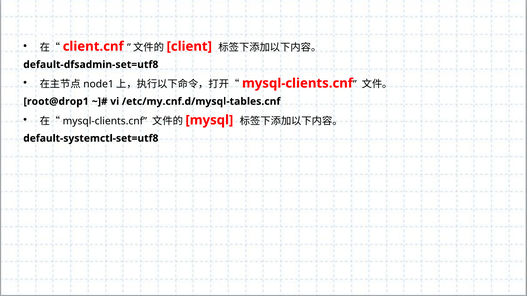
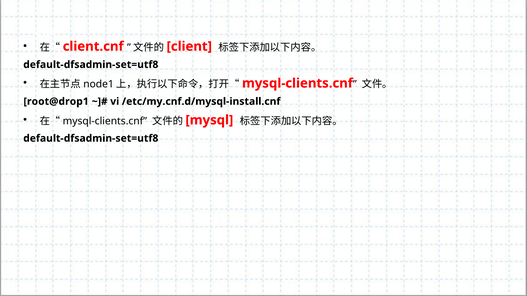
/etc/my.cnf.d/mysql-tables.cnf: /etc/my.cnf.d/mysql-tables.cnf -> /etc/my.cnf.d/mysql-install.cnf
default-systemctl-set=utf8 at (91, 139): default-systemctl-set=utf8 -> default-dfsadmin-set=utf8
